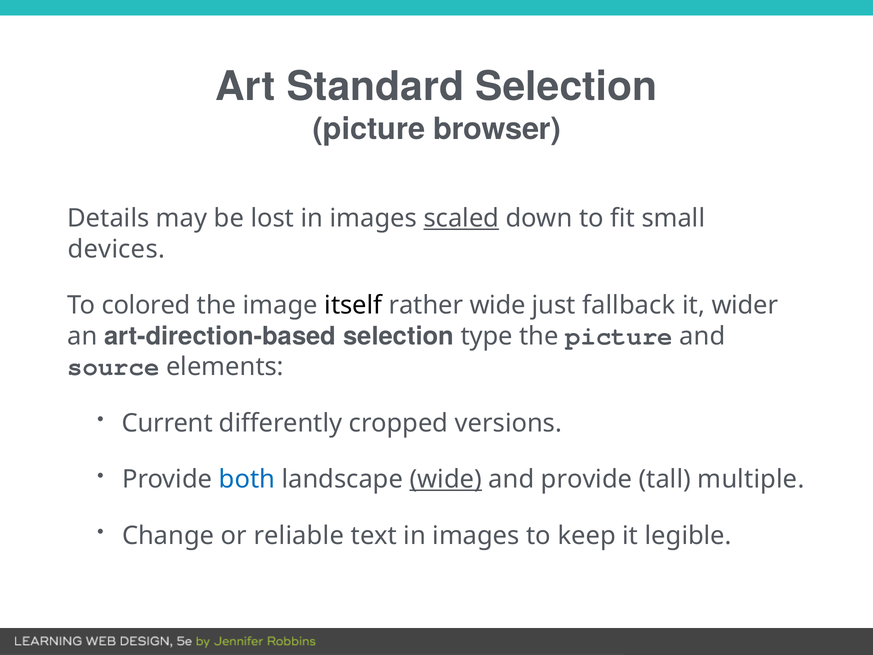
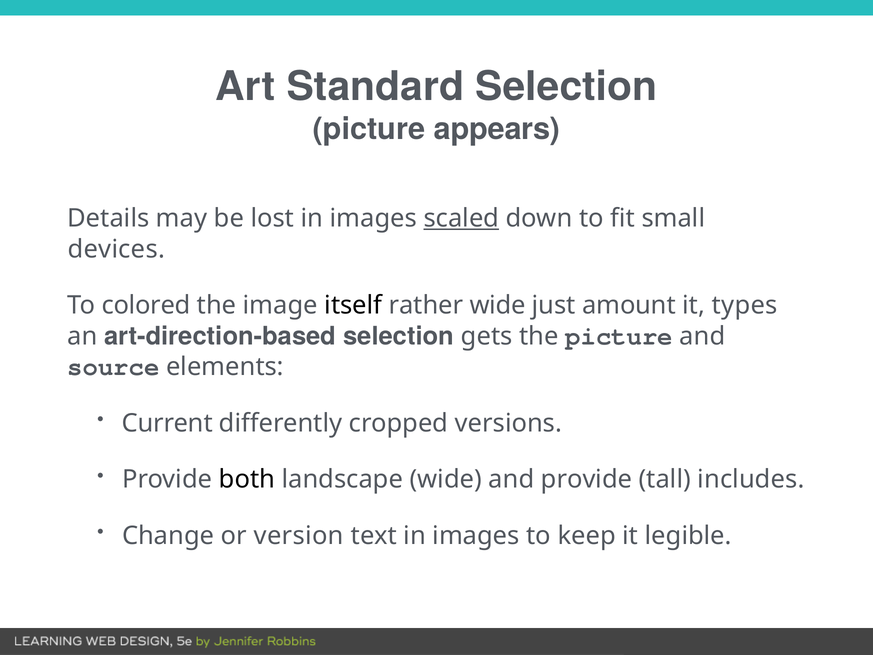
browser: browser -> appears
fallback: fallback -> amount
wider: wider -> types
type: type -> gets
both colour: blue -> black
wide at (446, 479) underline: present -> none
multiple: multiple -> includes
reliable: reliable -> version
